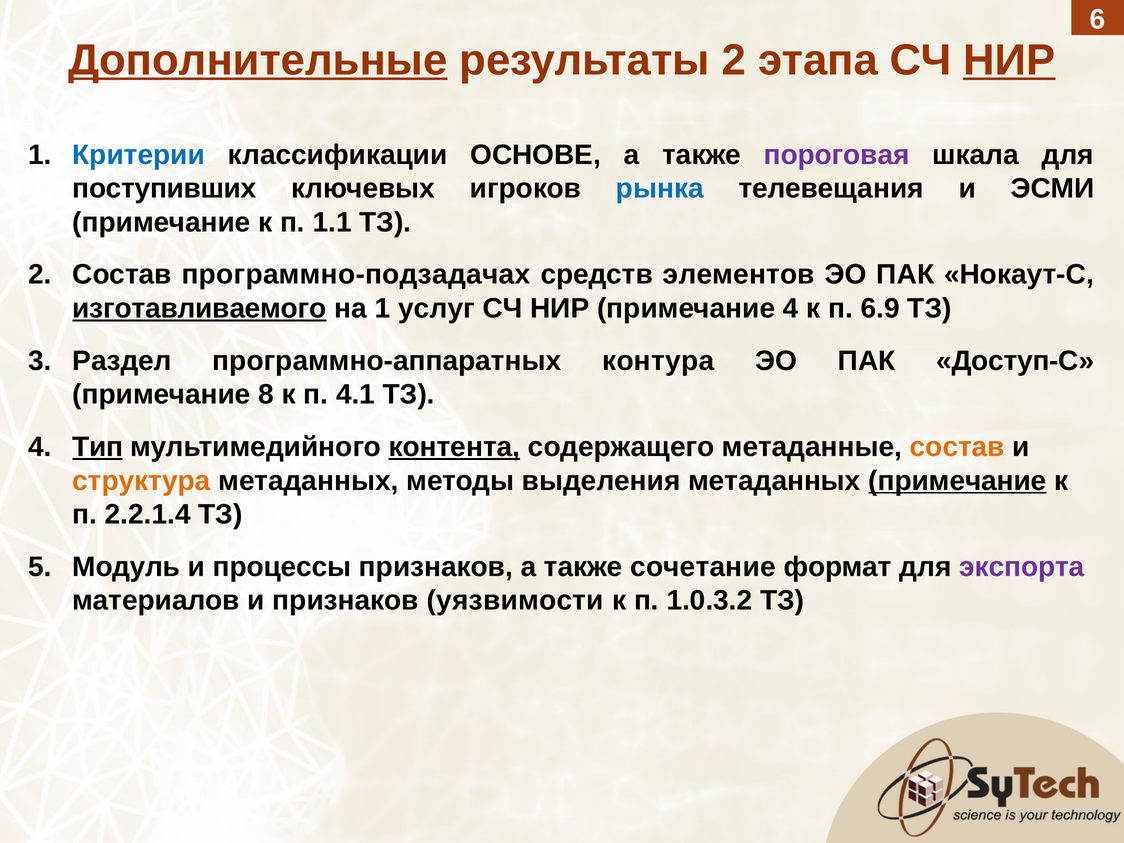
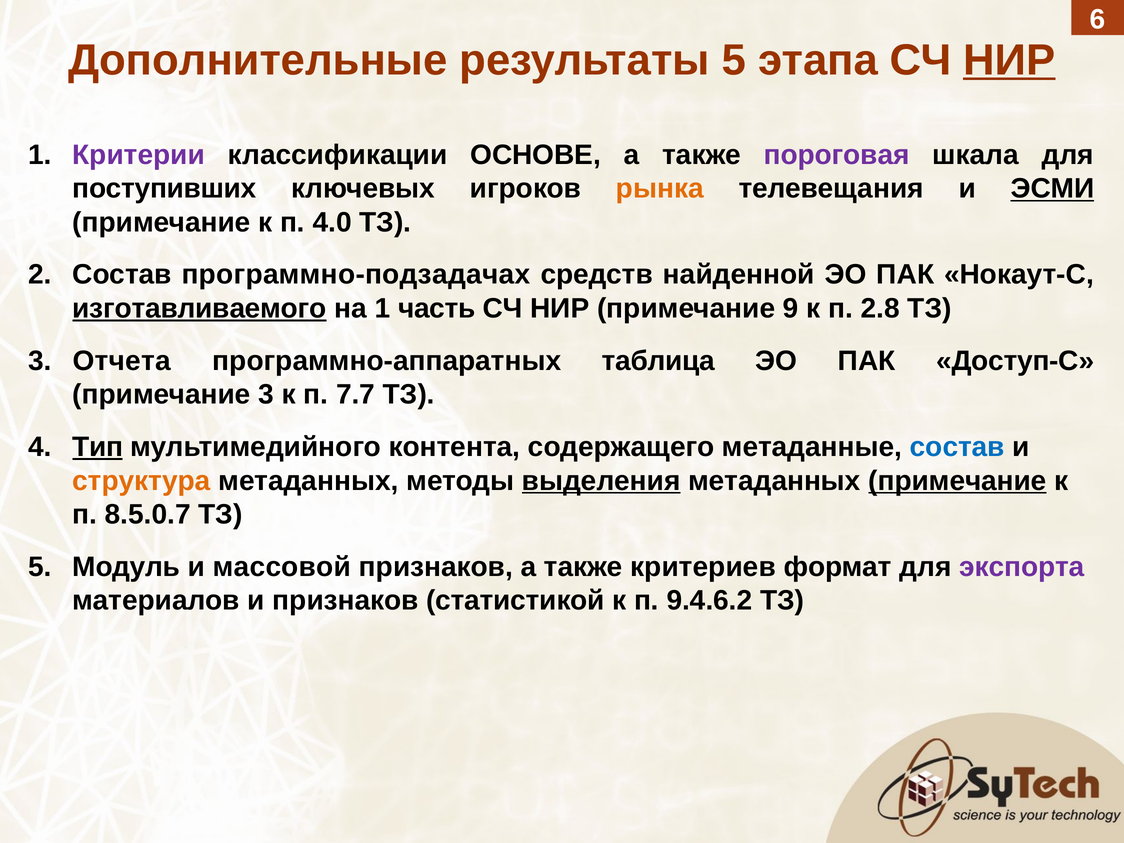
Дополнительные underline: present -> none
результаты 2: 2 -> 5
Критерии colour: blue -> purple
рынка colour: blue -> orange
ЭСМИ underline: none -> present
1.1: 1.1 -> 4.0
элементов: элементов -> найденной
услуг: услуг -> часть
примечание 4: 4 -> 9
6.9: 6.9 -> 2.8
Раздел: Раздел -> Отчета
контура: контура -> таблица
примечание 8: 8 -> 3
4.1: 4.1 -> 7.7
контента underline: present -> none
состав at (957, 447) colour: orange -> blue
выделения underline: none -> present
2.2.1.4: 2.2.1.4 -> 8.5.0.7
процессы: процессы -> массовой
сочетание: сочетание -> критериев
уязвимости: уязвимости -> статистикой
1.0.3.2: 1.0.3.2 -> 9.4.6.2
